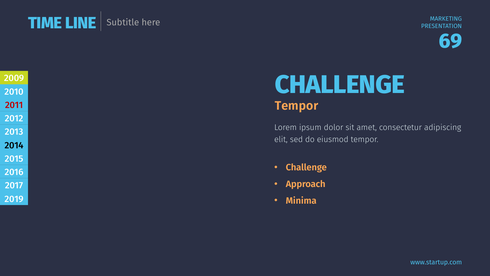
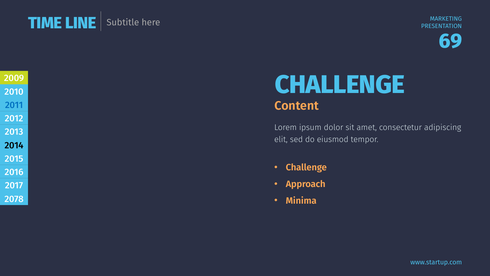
Tempor at (297, 106): Tempor -> Content
2011 colour: red -> blue
2019: 2019 -> 2078
